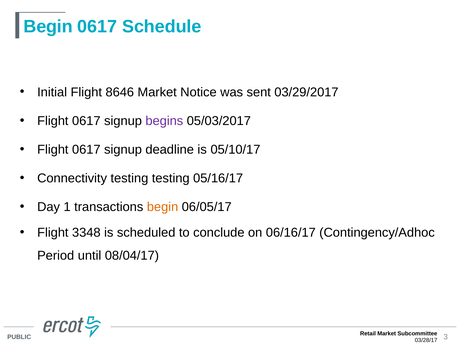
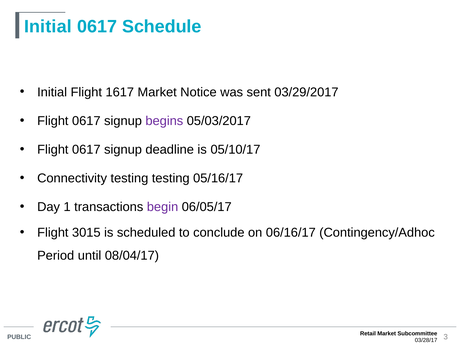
Begin at (48, 27): Begin -> Initial
8646: 8646 -> 1617
begin at (163, 207) colour: orange -> purple
3348: 3348 -> 3015
